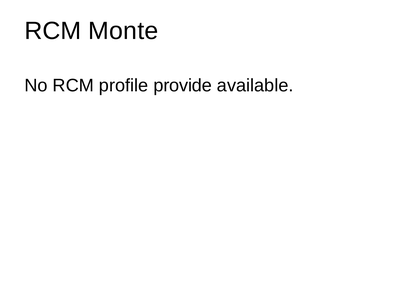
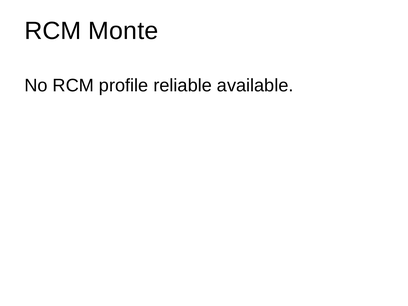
provide: provide -> reliable
